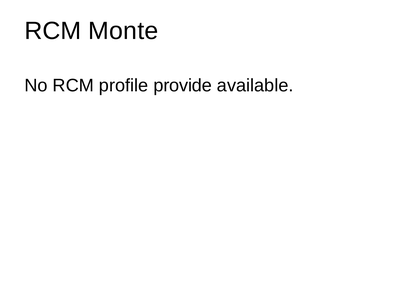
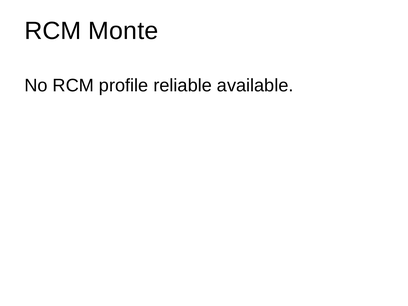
provide: provide -> reliable
